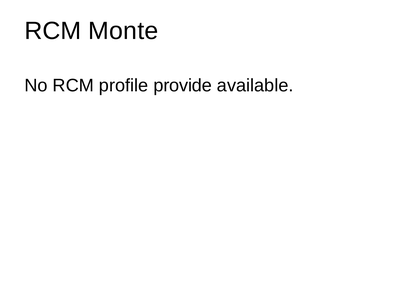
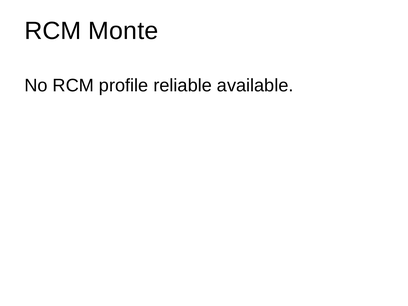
provide: provide -> reliable
